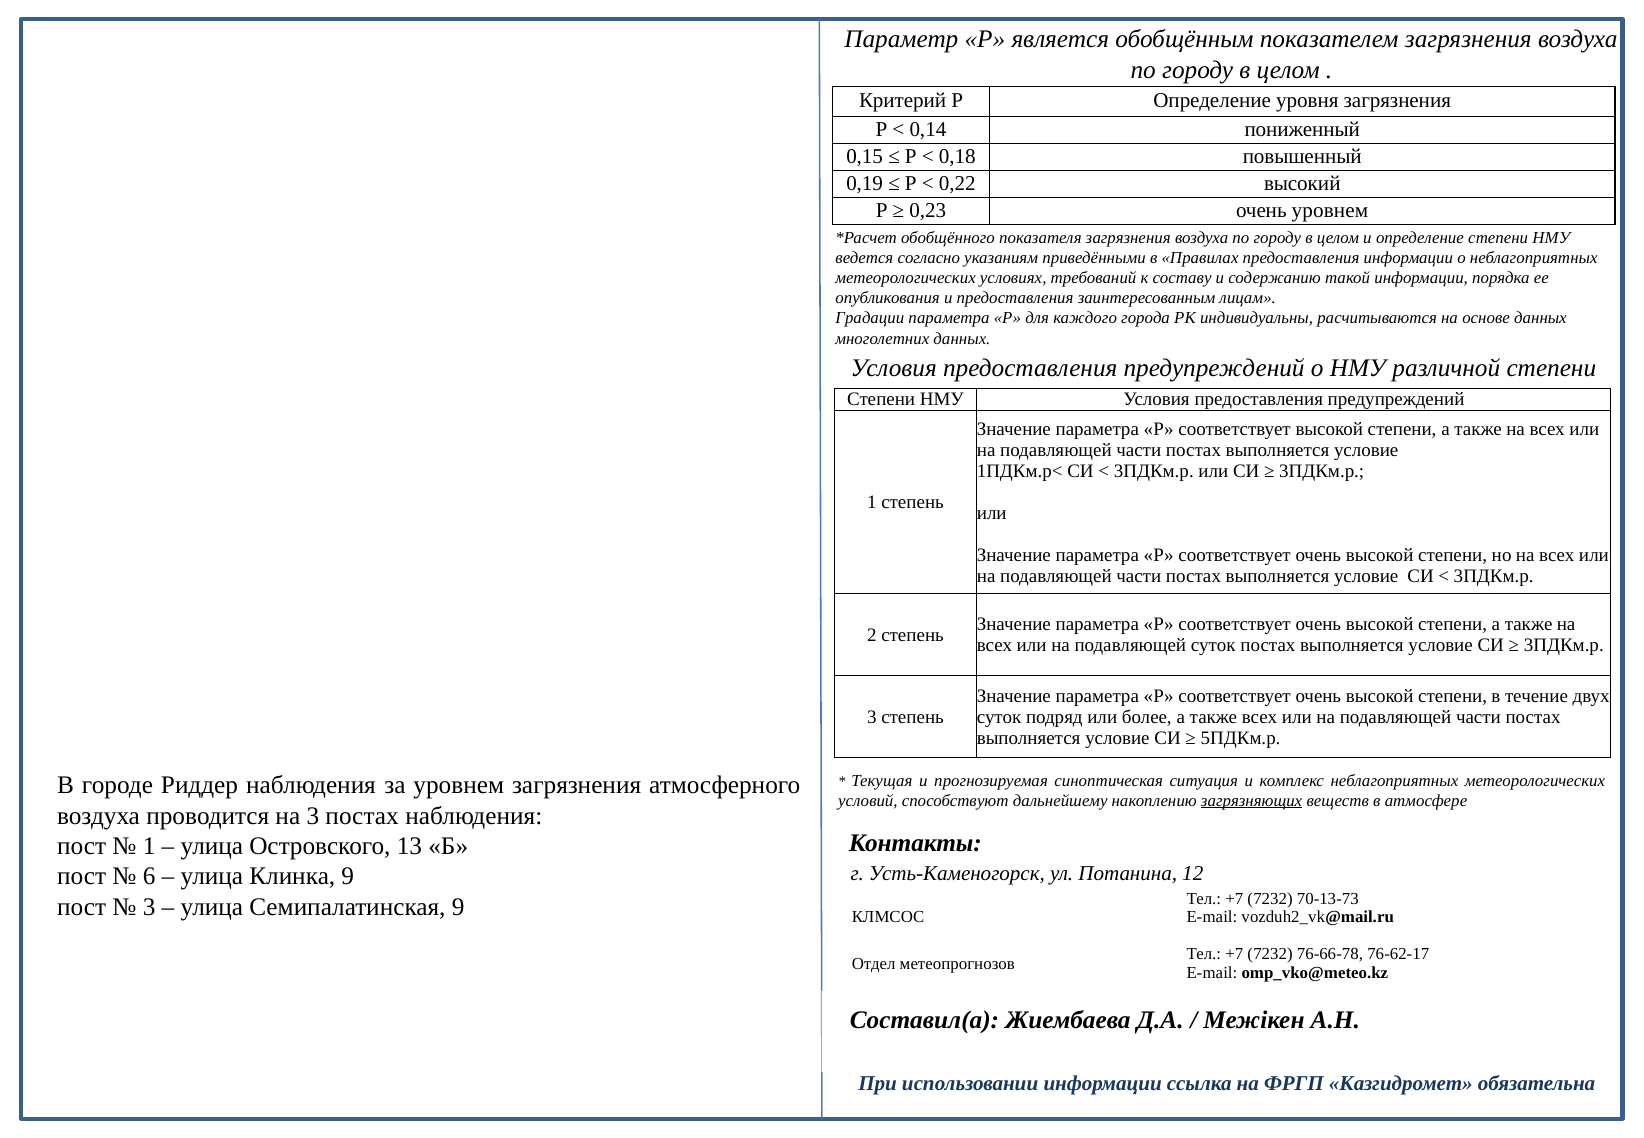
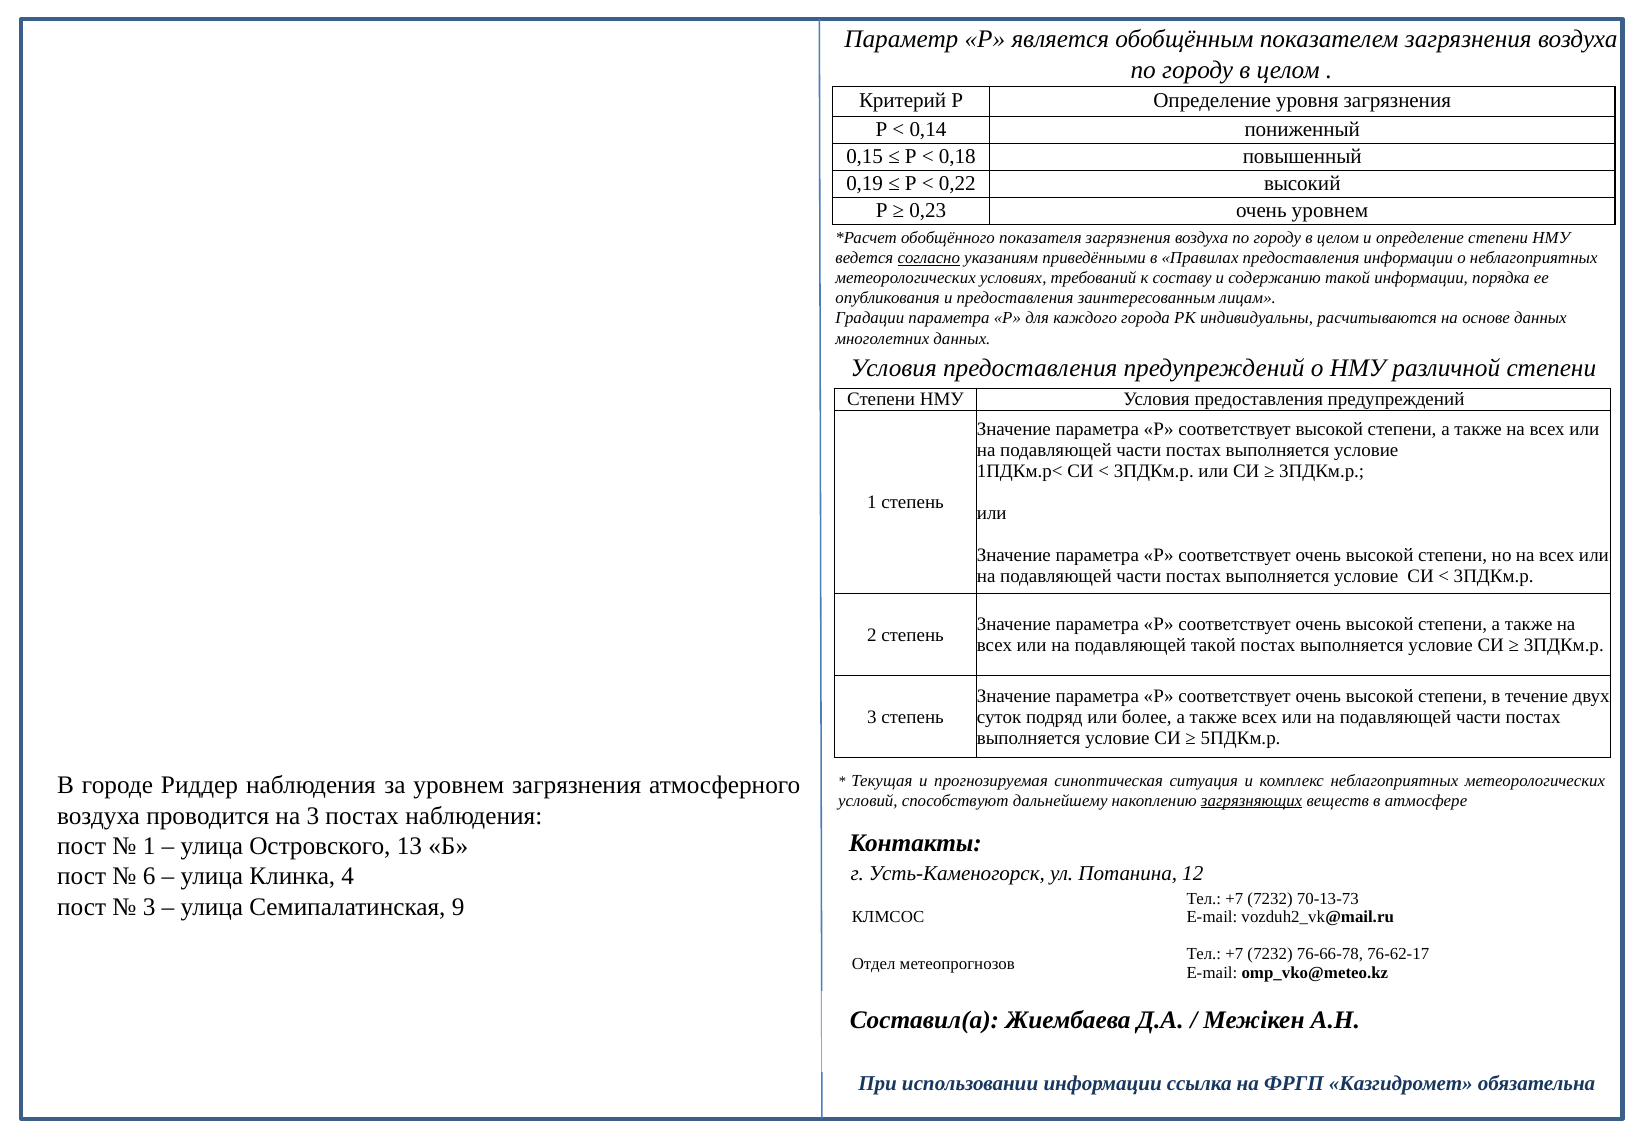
согласно underline: none -> present
подавляющей суток: суток -> такой
Клинка 9: 9 -> 4
